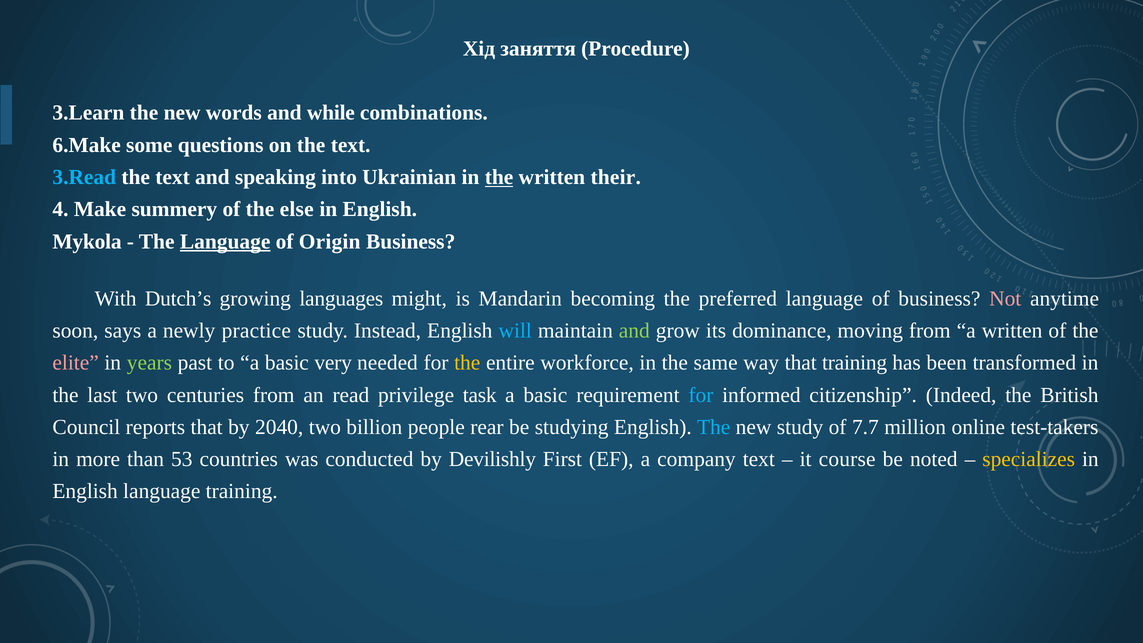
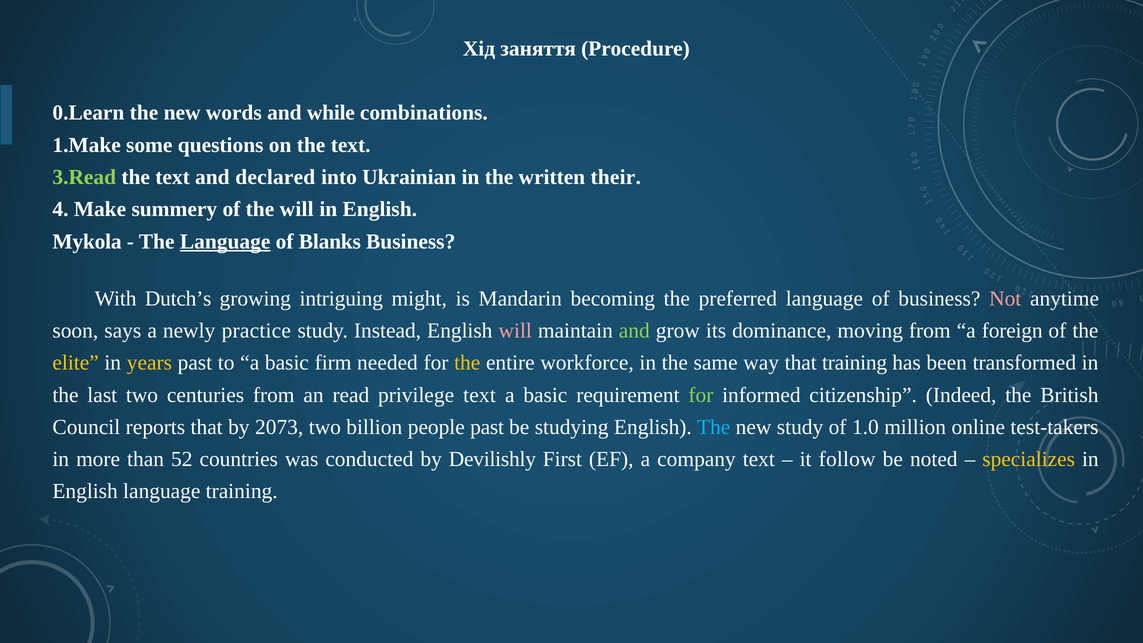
3.Learn: 3.Learn -> 0.Learn
6.Make: 6.Make -> 1.Make
3.Read colour: light blue -> light green
speaking: speaking -> declared
the at (499, 177) underline: present -> none
the else: else -> will
Origin: Origin -> Blanks
languages: languages -> intriguing
will at (515, 331) colour: light blue -> pink
a written: written -> foreign
elite colour: pink -> yellow
years colour: light green -> yellow
very: very -> firm
privilege task: task -> text
for at (701, 395) colour: light blue -> light green
2040: 2040 -> 2073
people rear: rear -> past
7.7: 7.7 -> 1.0
53: 53 -> 52
course: course -> follow
